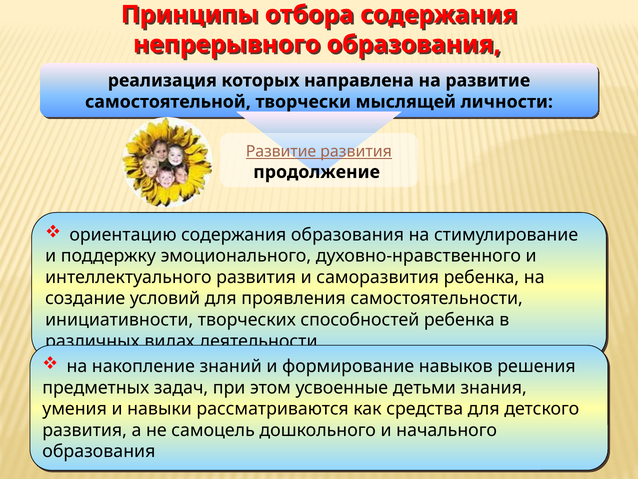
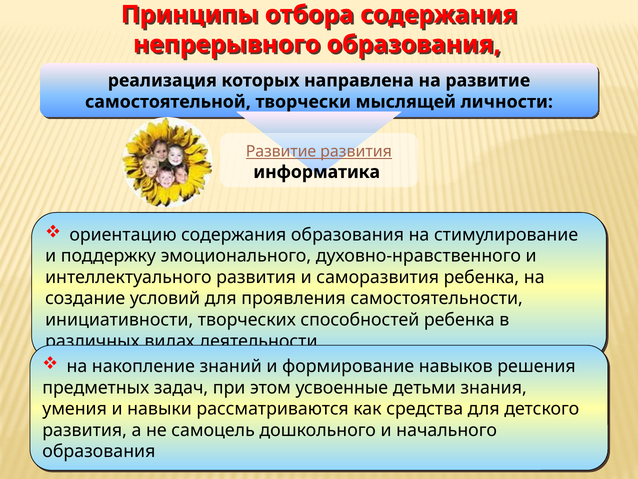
продолжение: продолжение -> информатика
